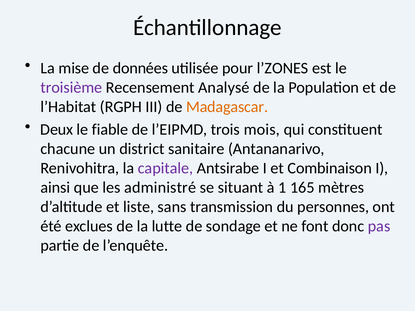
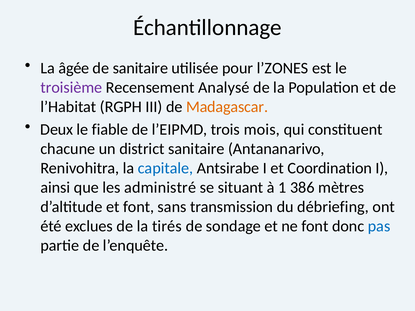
mise: mise -> âgée
de données: données -> sanitaire
capitale colour: purple -> blue
Combinaison: Combinaison -> Coordination
165: 165 -> 386
et liste: liste -> font
personnes: personnes -> débriefing
lutte: lutte -> tirés
pas colour: purple -> blue
